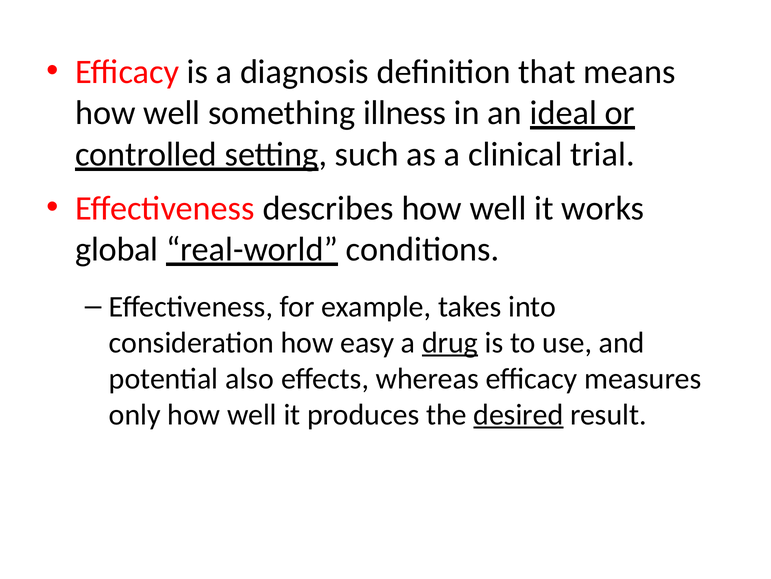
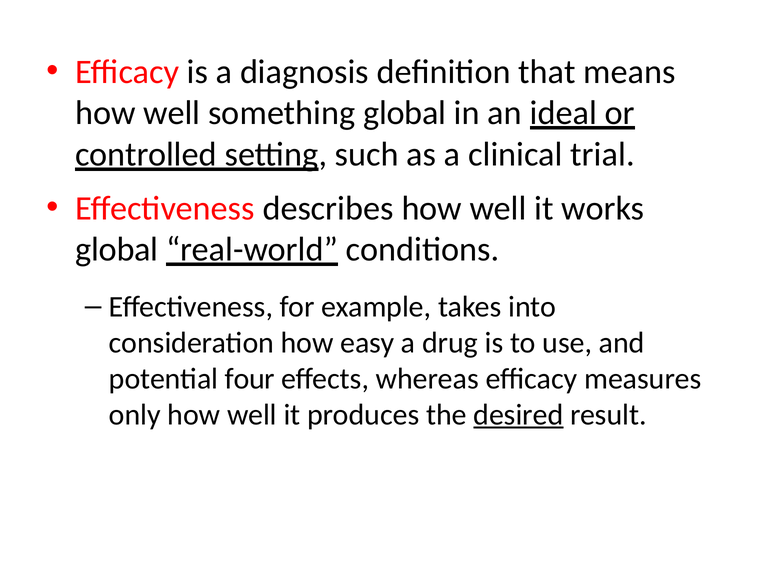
something illness: illness -> global
drug underline: present -> none
also: also -> four
